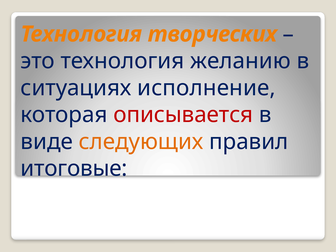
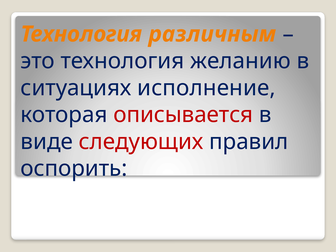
творческих: творческих -> различным
следующих colour: orange -> red
итоговые: итоговые -> оспорить
